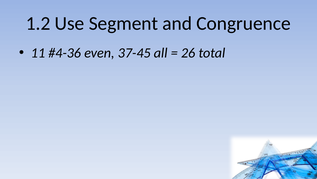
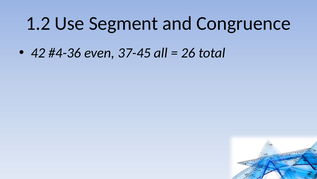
11: 11 -> 42
